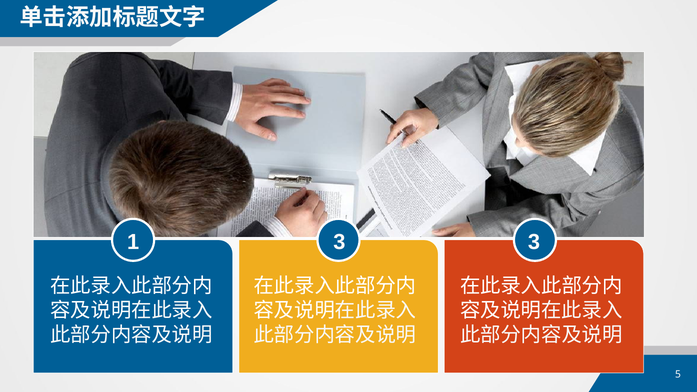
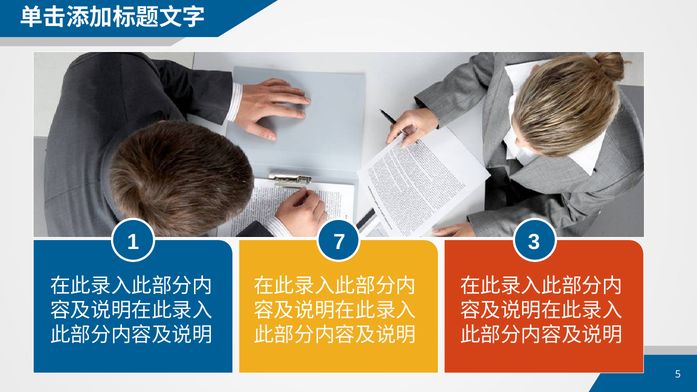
1 3: 3 -> 7
